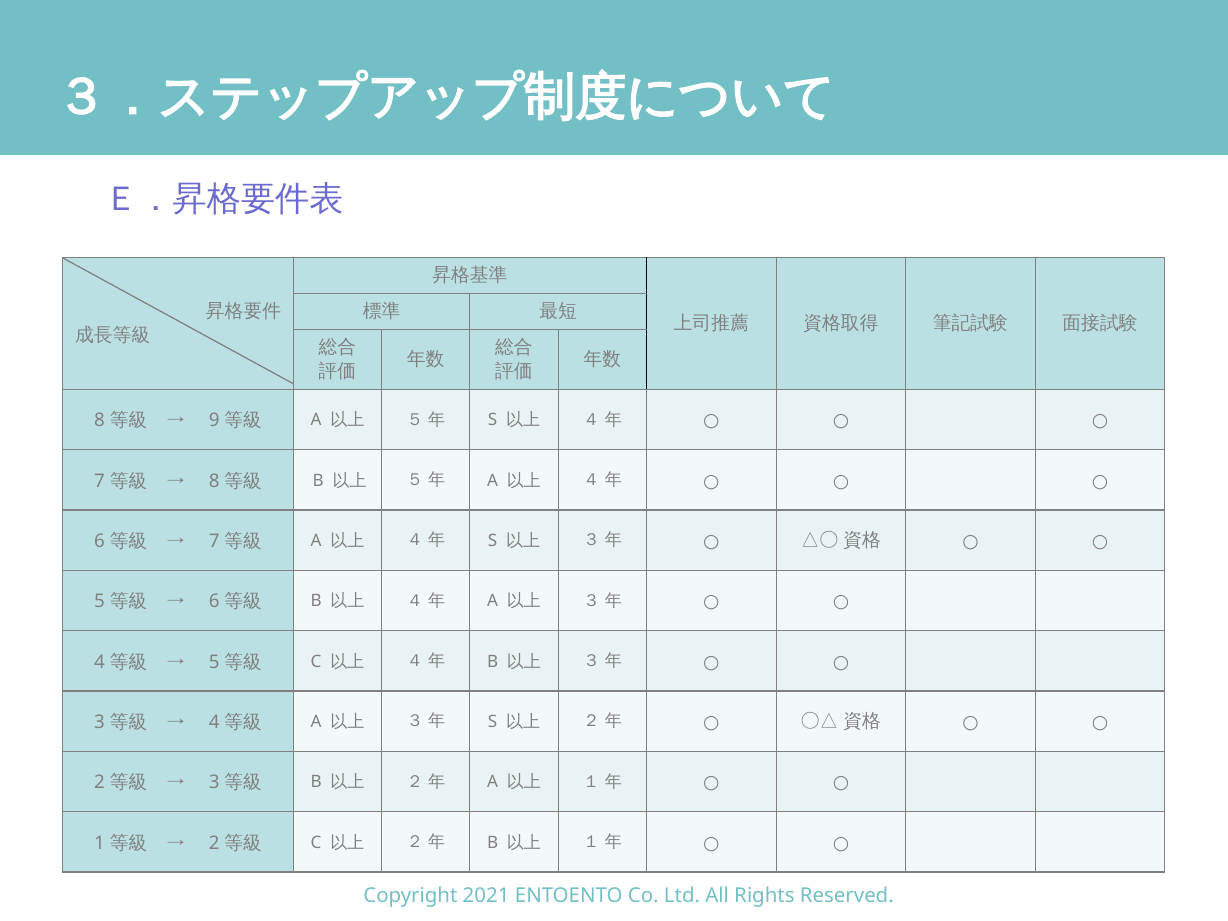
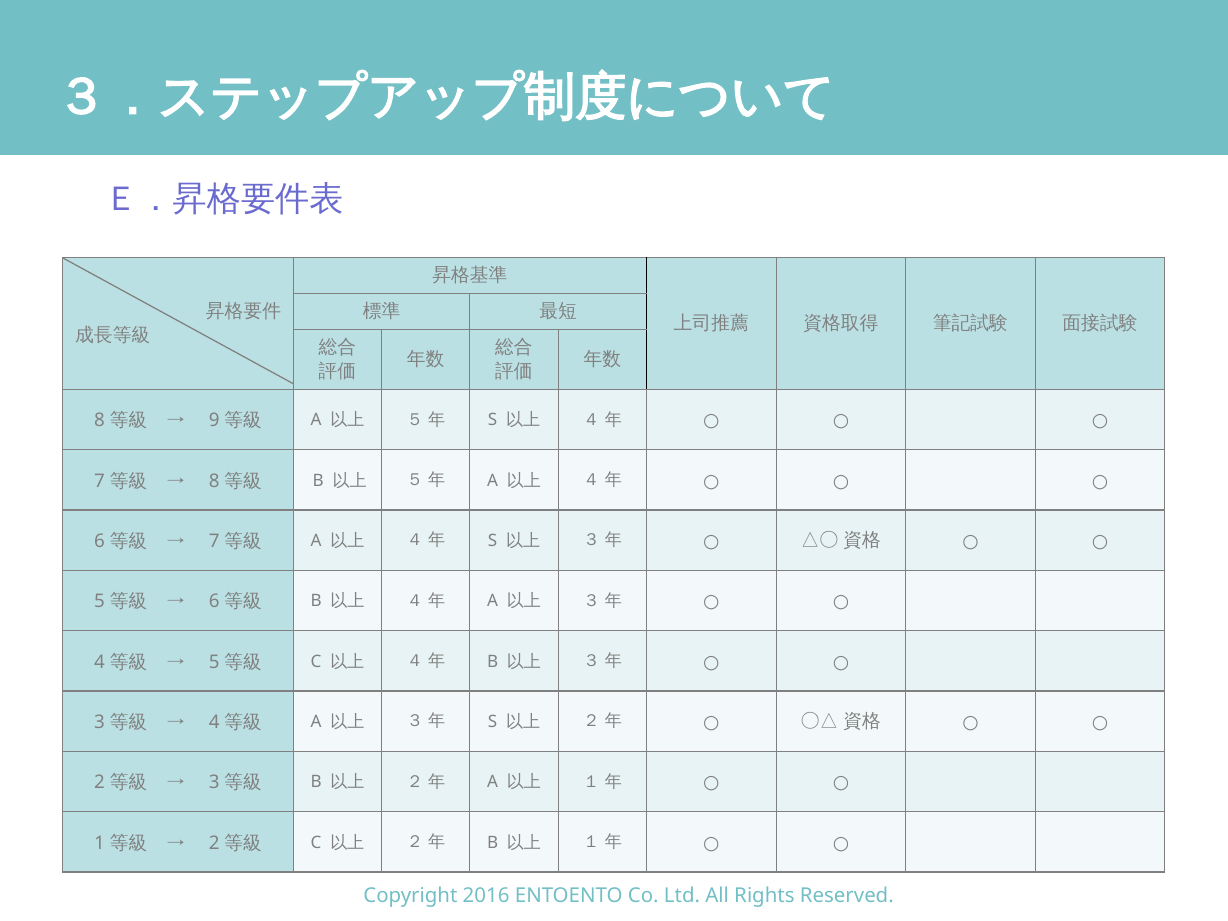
2021: 2021 -> 2016
